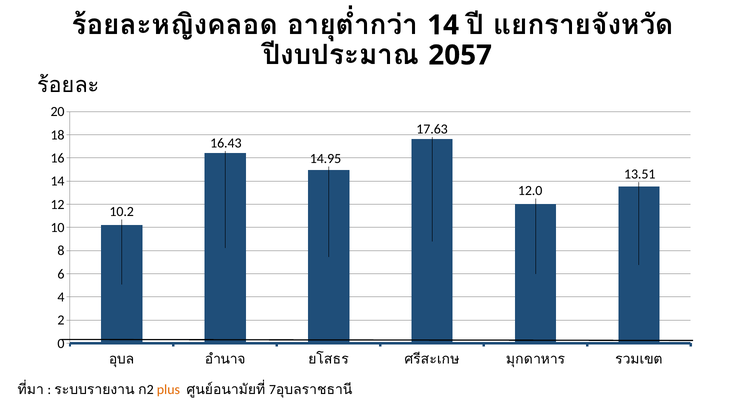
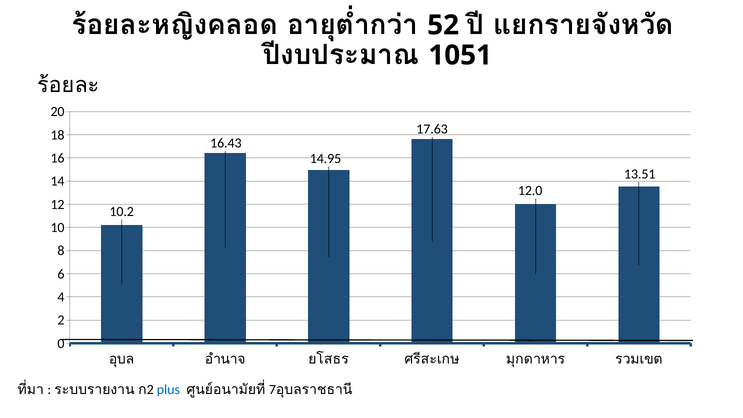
14 at (443, 25): 14 -> 52
2057: 2057 -> 1051
plus colour: orange -> blue
